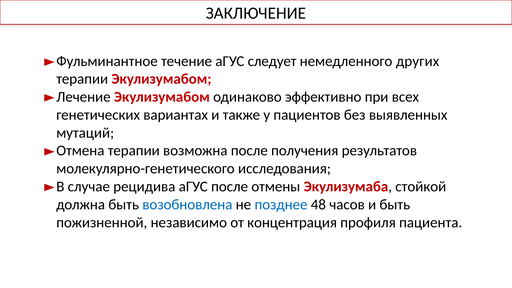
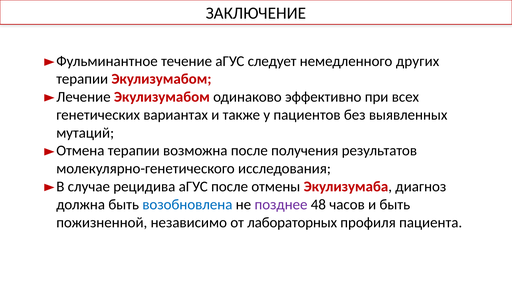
стойкой: стойкой -> диагноз
позднее colour: blue -> purple
концентрация: концентрация -> лабораторных
